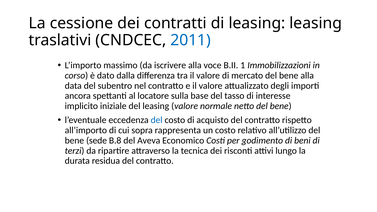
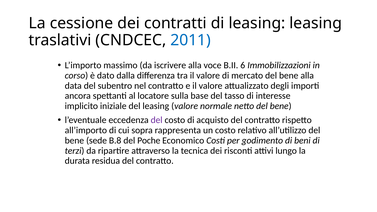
1: 1 -> 6
del at (157, 120) colour: blue -> purple
Aveva: Aveva -> Poche
